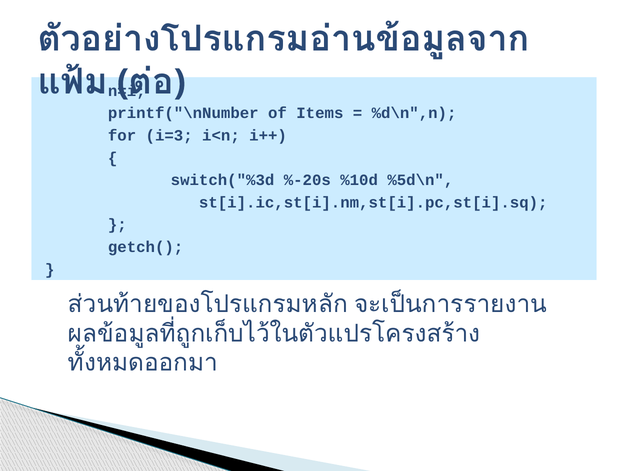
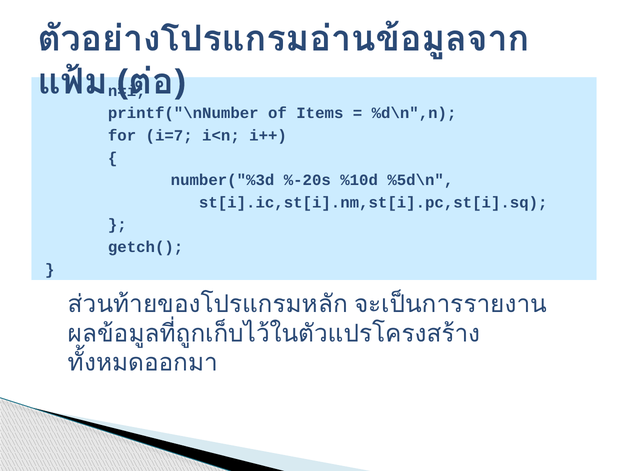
i=3: i=3 -> i=7
switch("%3d: switch("%3d -> number("%3d
